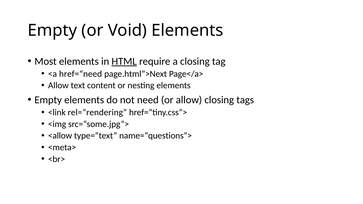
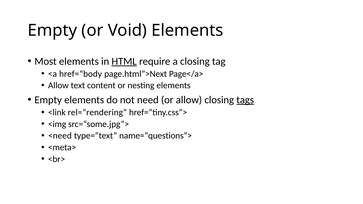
href=“need: href=“need -> href=“body
tags underline: none -> present
<allow: <allow -> <need
